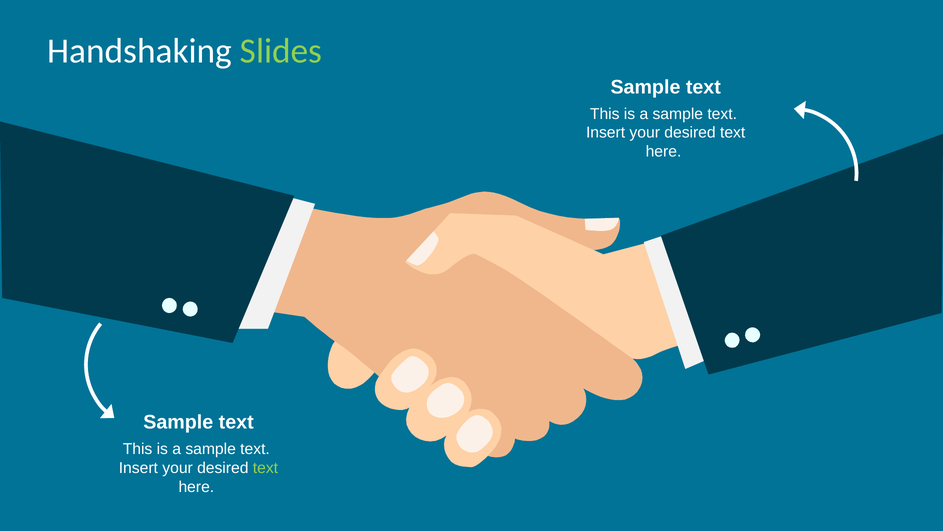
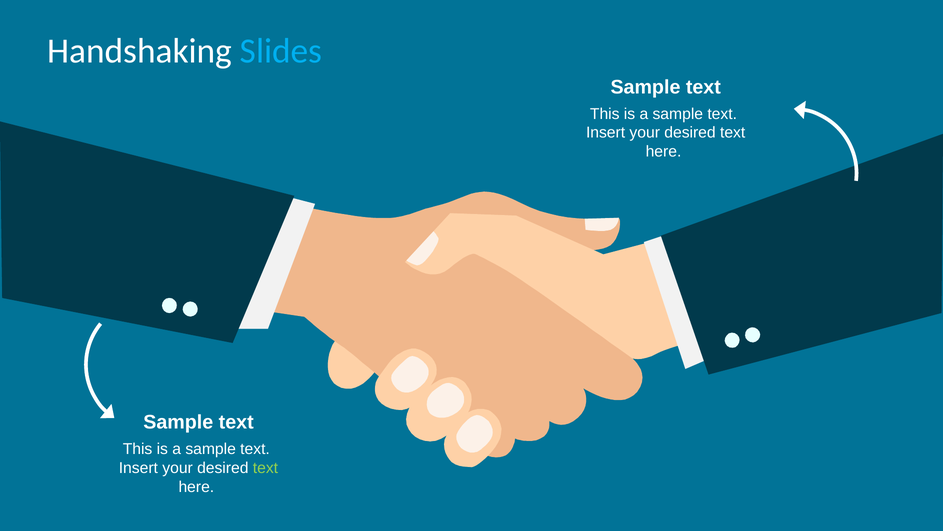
Slides colour: light green -> light blue
